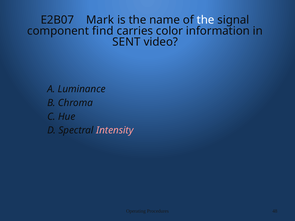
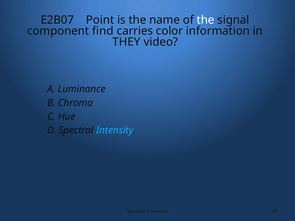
Mark: Mark -> Point
SENT: SENT -> THEY
Intensity colour: pink -> light blue
